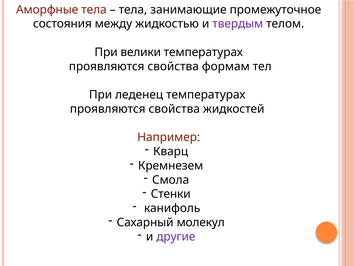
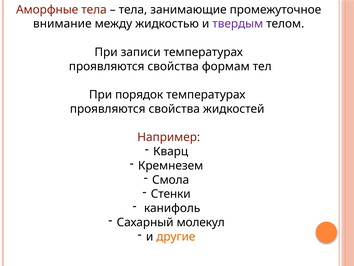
состояния: состояния -> внимание
велики: велики -> записи
леденец: леденец -> порядок
другие colour: purple -> orange
